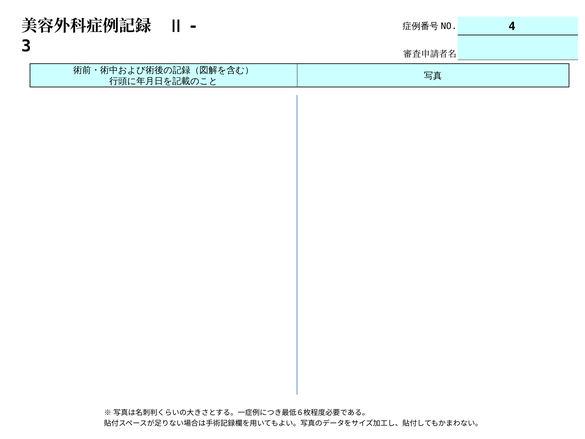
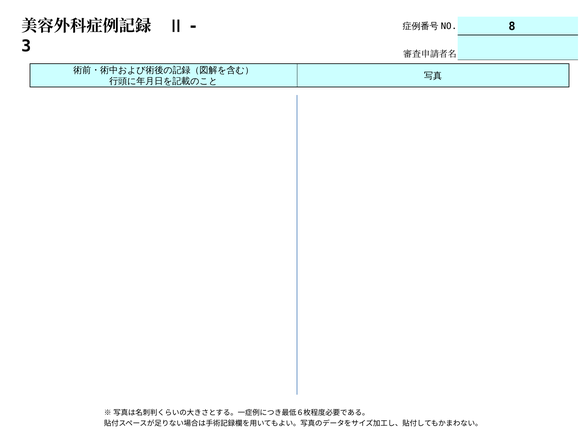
4: 4 -> 8
